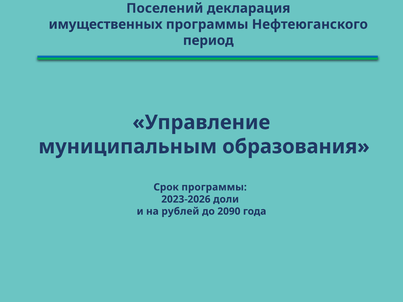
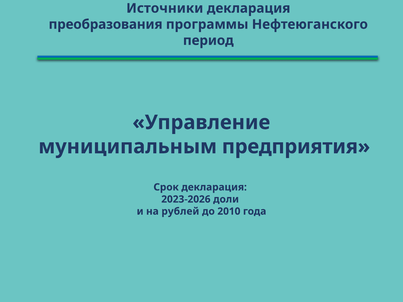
Поселений: Поселений -> Источники
имущественных: имущественных -> преобразования
образования: образования -> предприятия
Срок программы: программы -> декларация
2090: 2090 -> 2010
